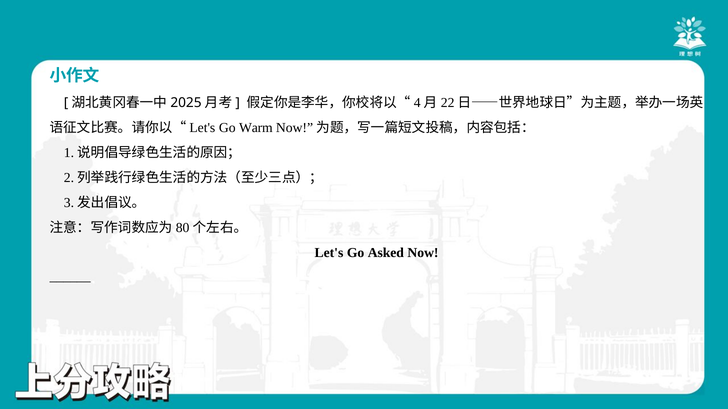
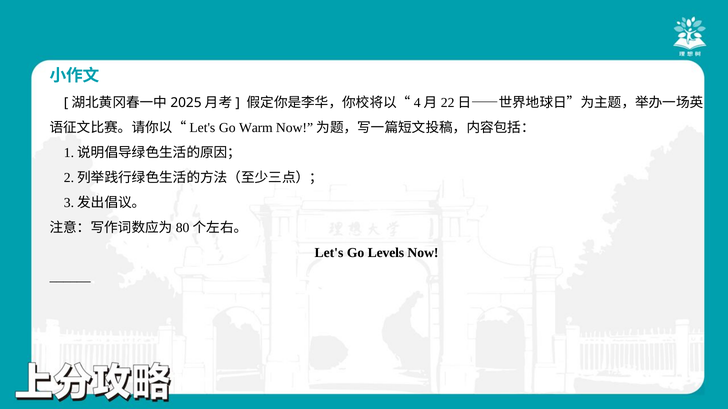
Asked: Asked -> Levels
